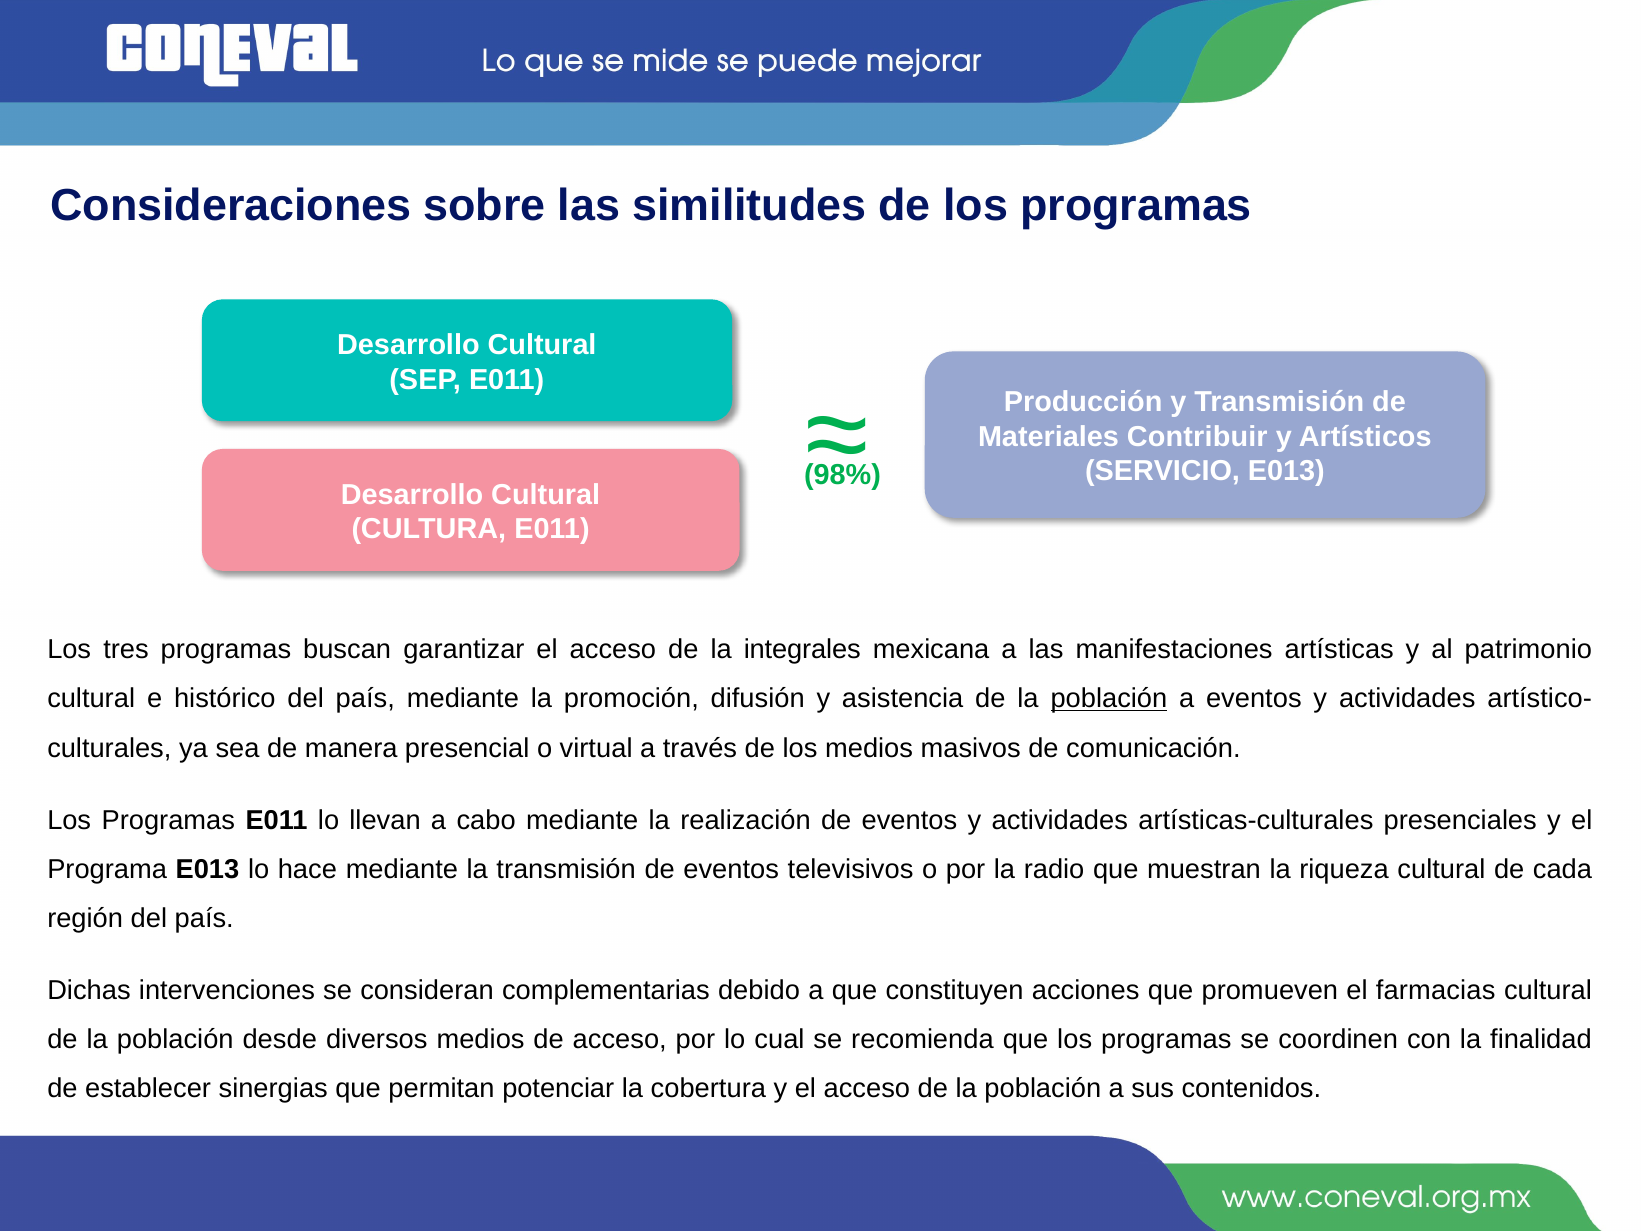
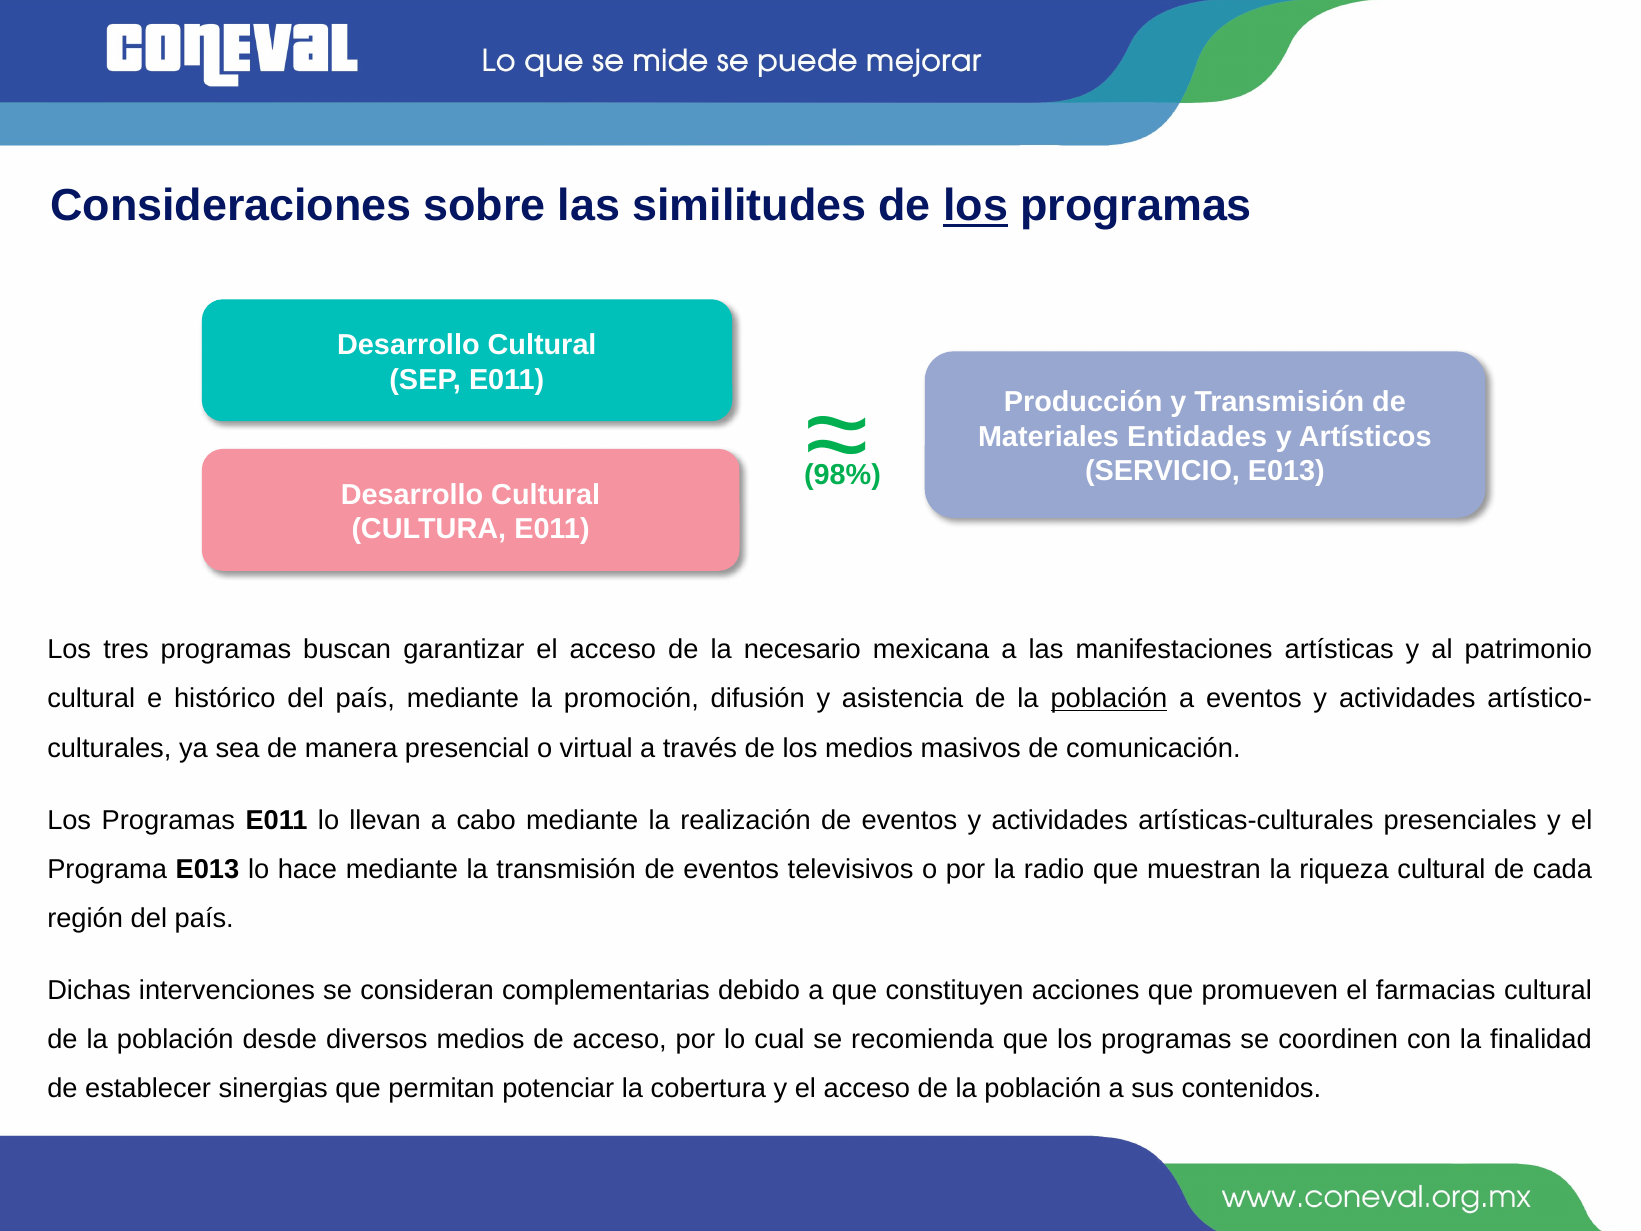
los at (976, 206) underline: none -> present
Contribuir: Contribuir -> Entidades
integrales: integrales -> necesario
